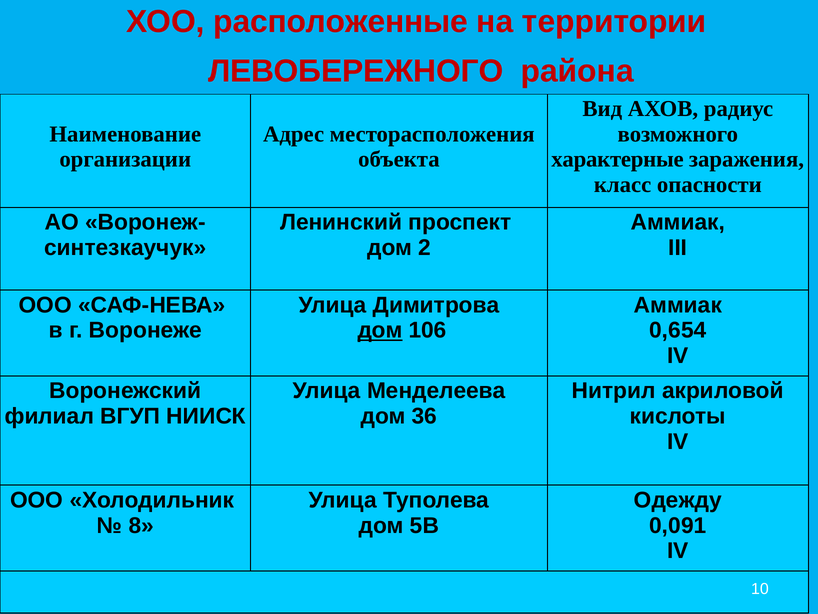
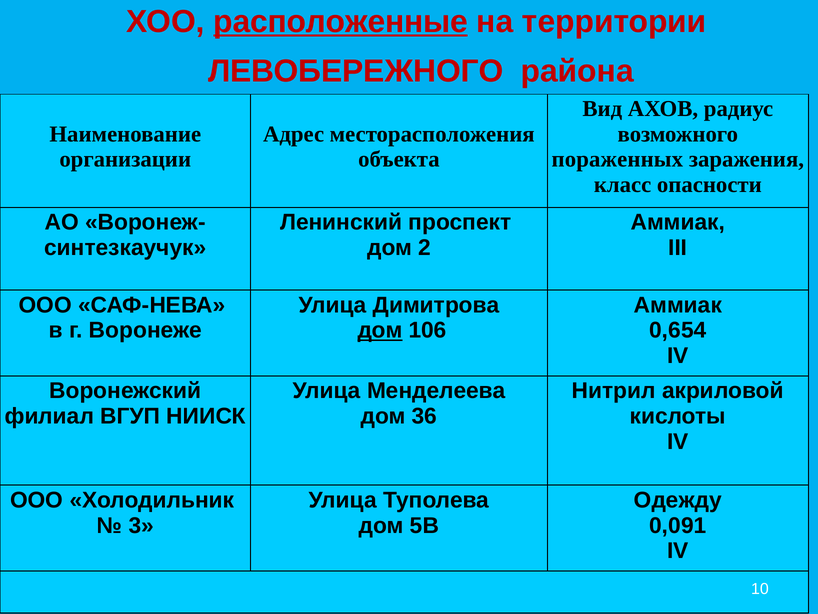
расположенные underline: none -> present
характерные: характерные -> пораженных
8: 8 -> 3
